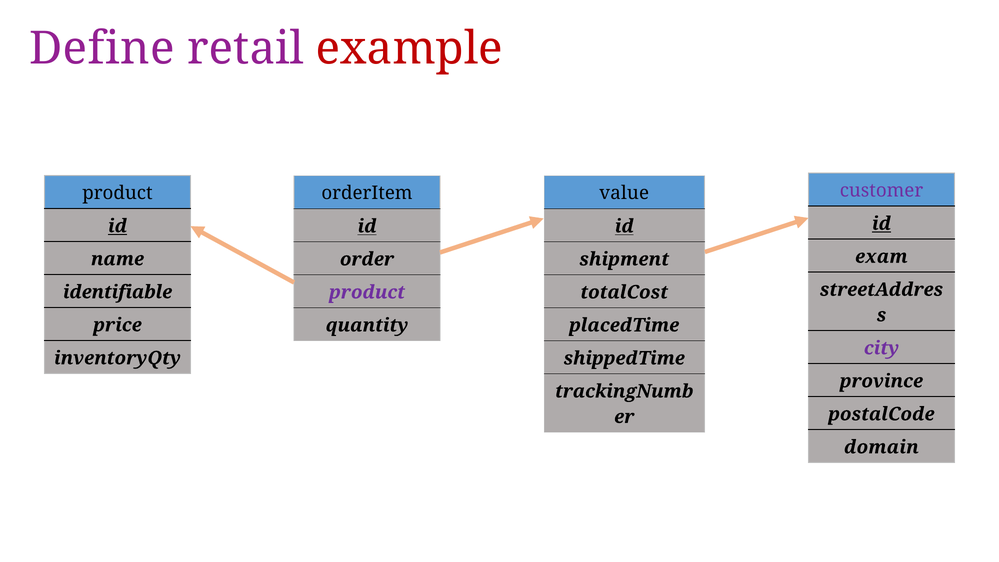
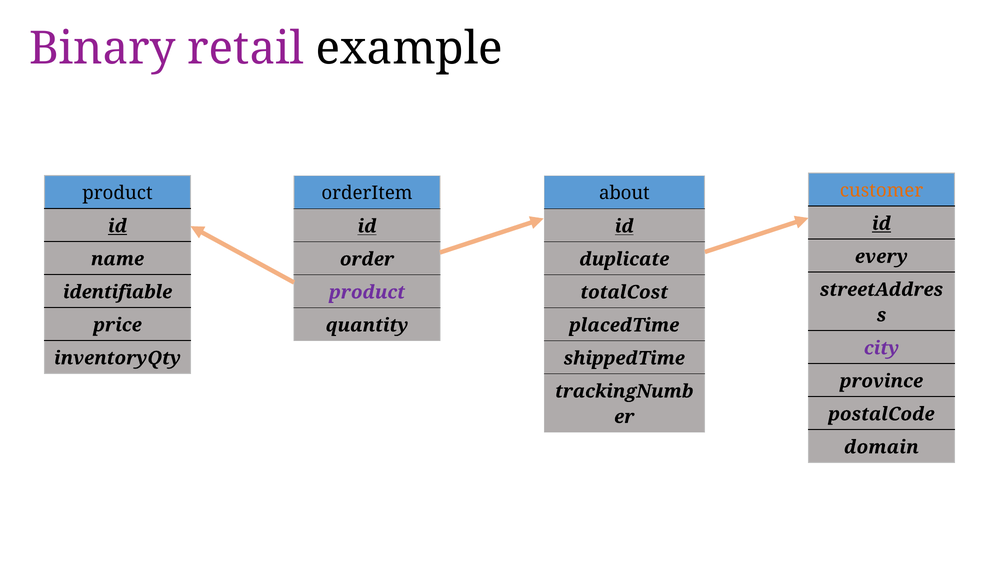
Define: Define -> Binary
example colour: red -> black
customer colour: purple -> orange
value: value -> about
exam: exam -> every
shipment: shipment -> duplicate
